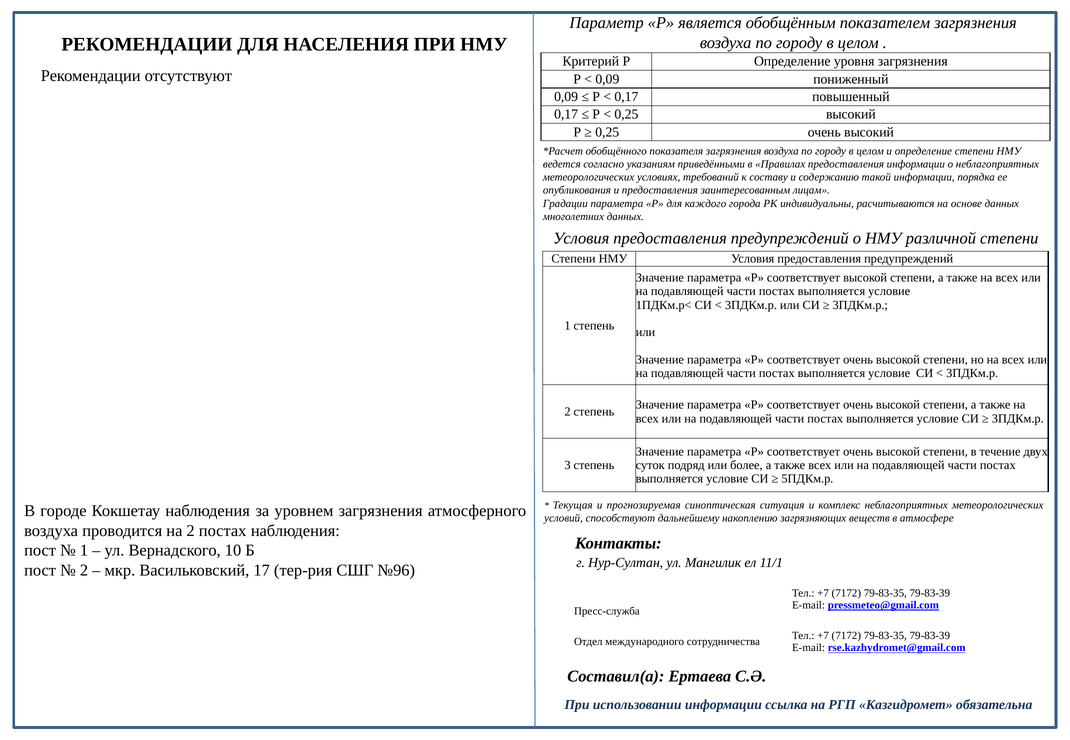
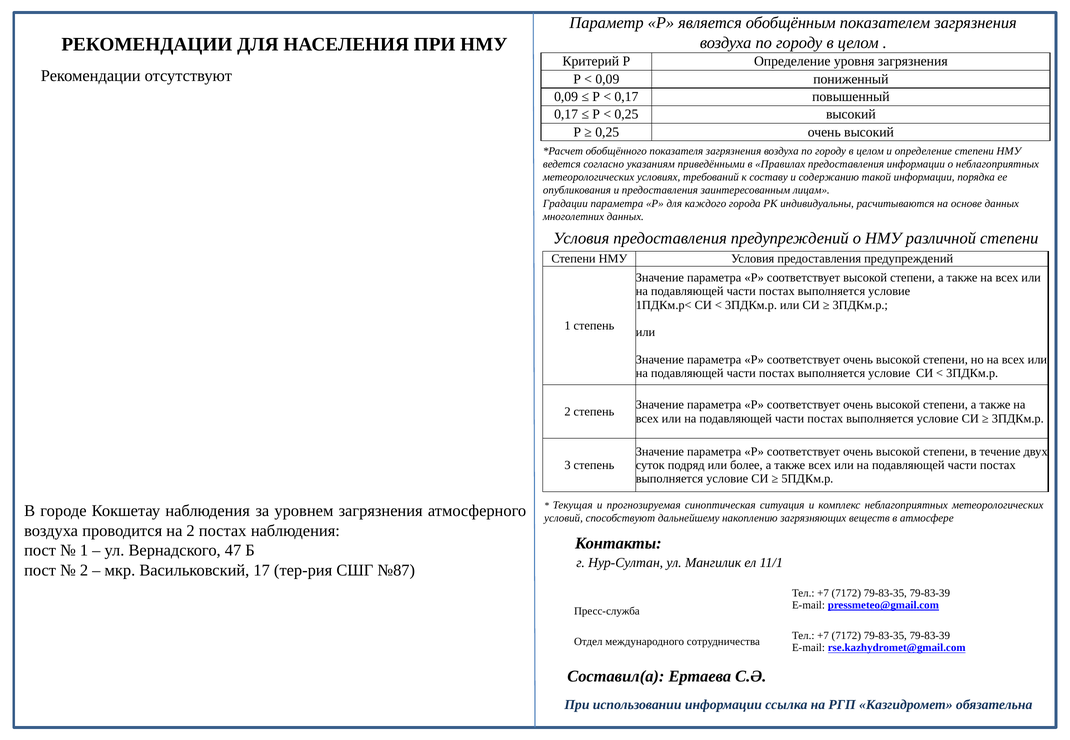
10: 10 -> 47
№96: №96 -> №87
